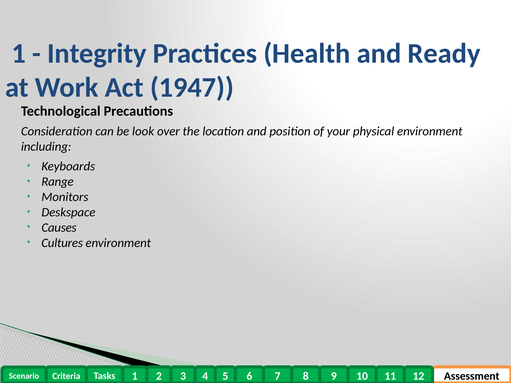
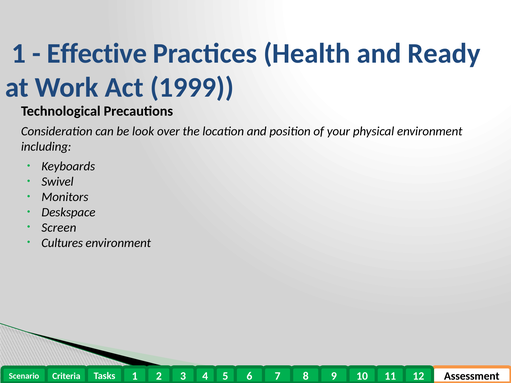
Integrity: Integrity -> Effective
1947: 1947 -> 1999
Range: Range -> Swivel
Causes: Causes -> Screen
